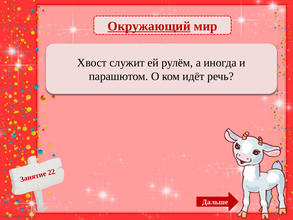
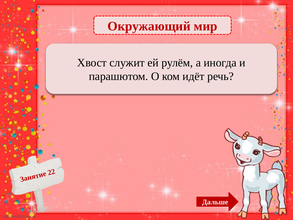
Окружающий underline: present -> none
